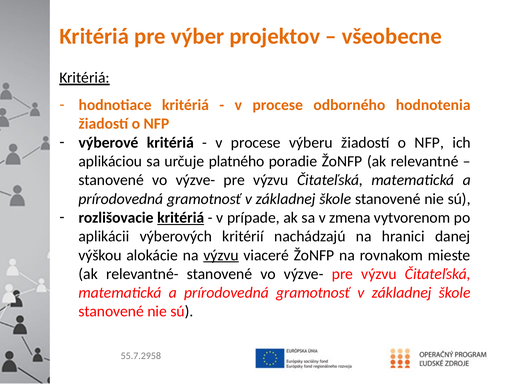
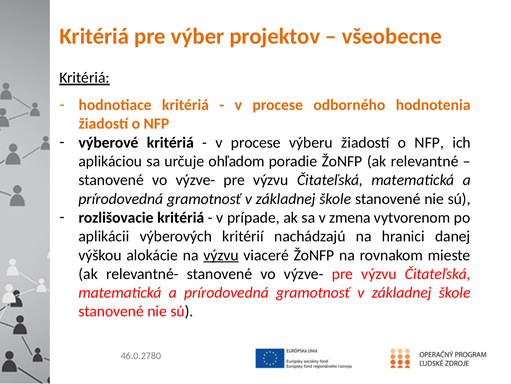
platného: platného -> ohľadom
kritériá at (181, 217) underline: present -> none
55.7.2958: 55.7.2958 -> 46.0.2780
